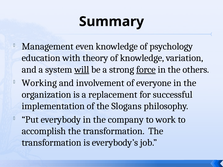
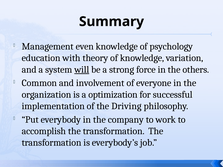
force underline: present -> none
Working: Working -> Common
replacement: replacement -> optimization
Slogans: Slogans -> Driving
